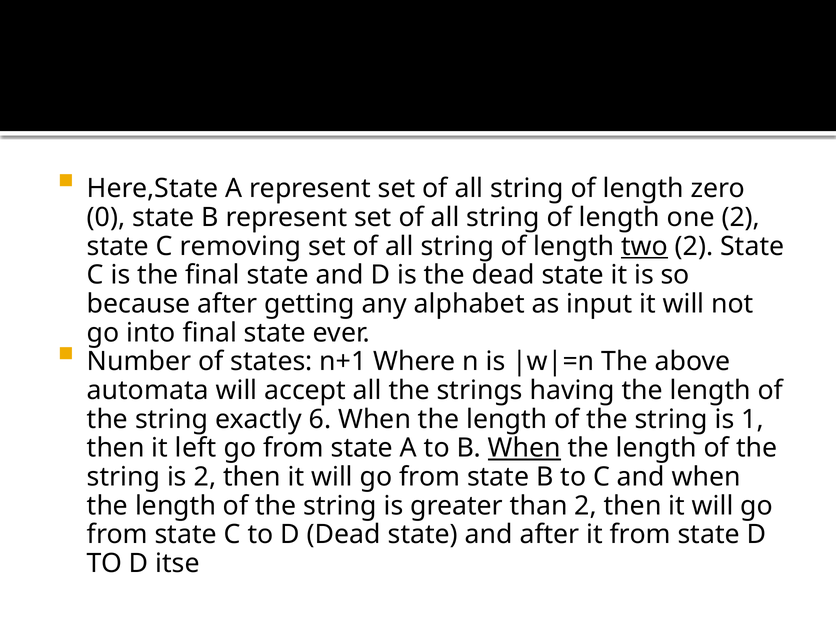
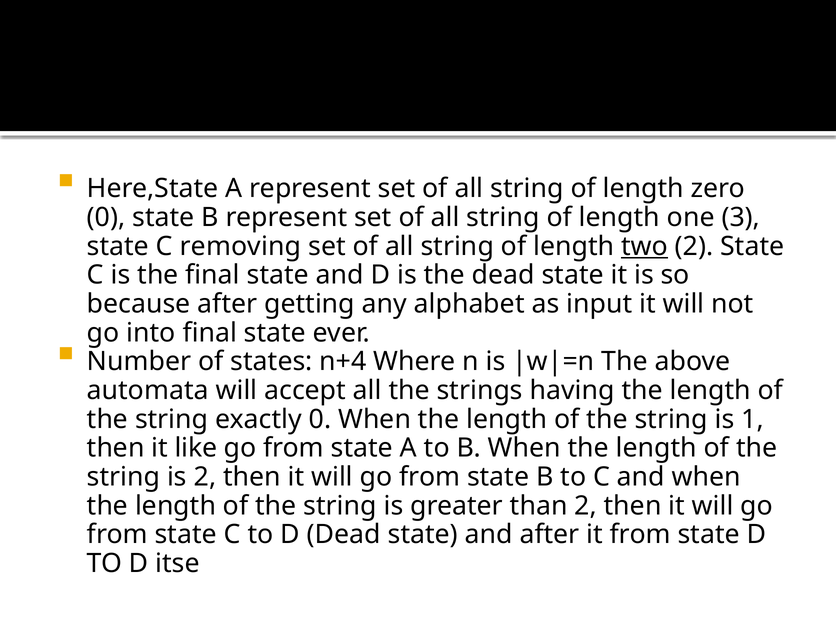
one 2: 2 -> 3
n+1: n+1 -> n+4
exactly 6: 6 -> 0
left: left -> like
When at (524, 448) underline: present -> none
